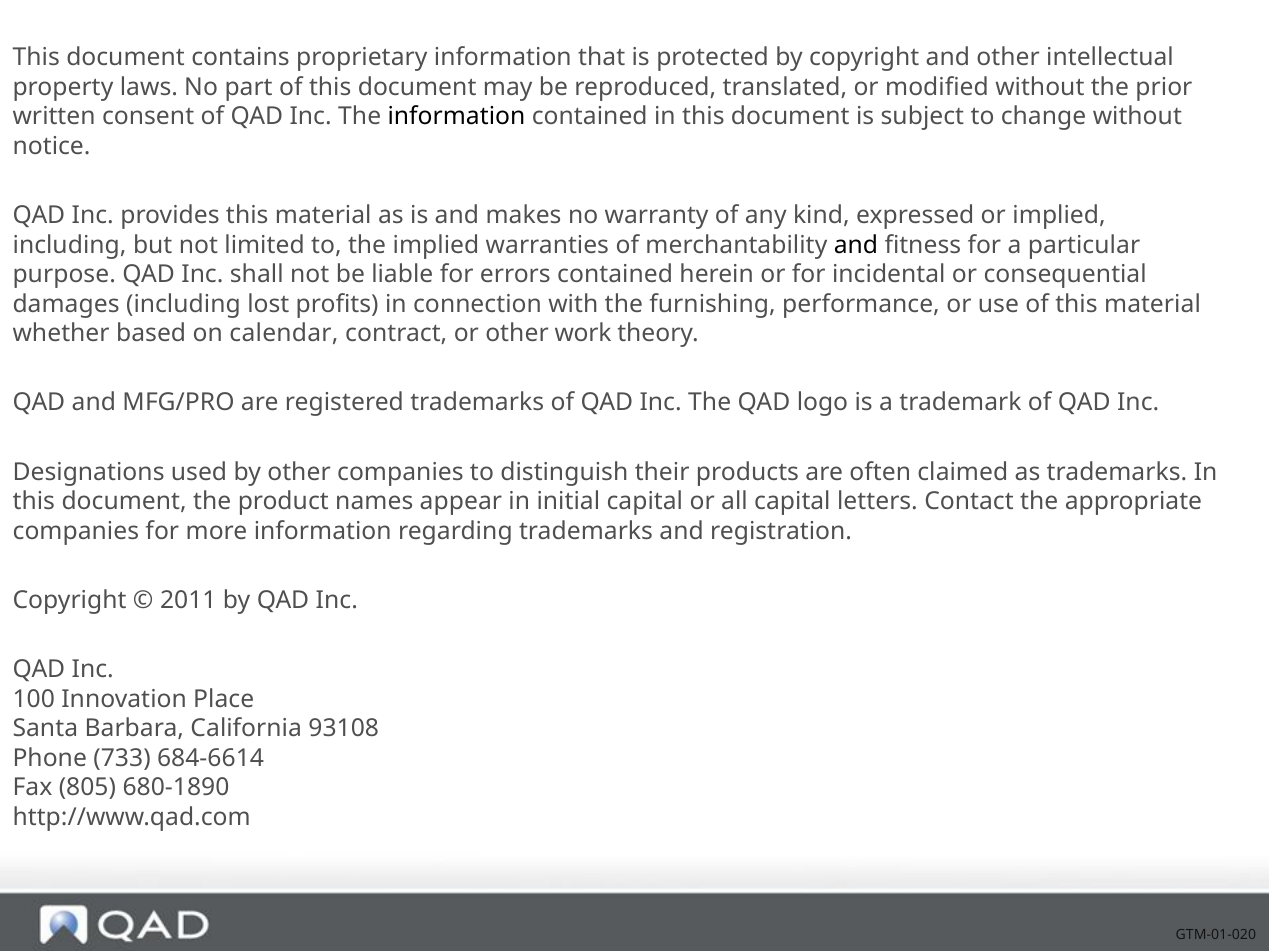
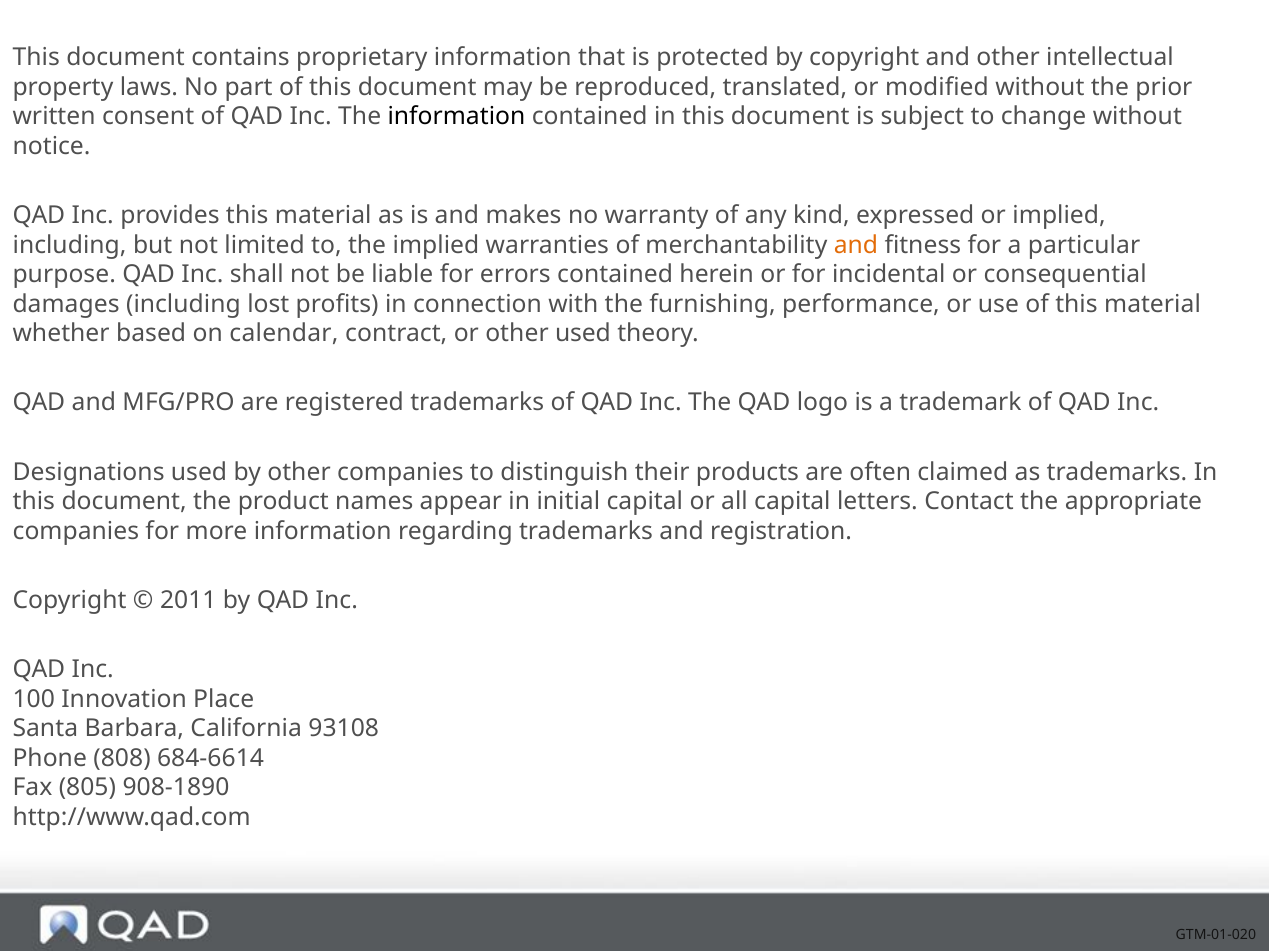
and at (856, 245) colour: black -> orange
other work: work -> used
733: 733 -> 808
680-1890: 680-1890 -> 908-1890
